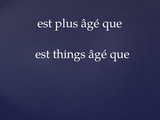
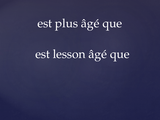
things: things -> lesson
